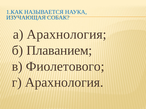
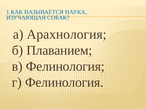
в Фиолетового: Фиолетового -> Фелинология
г Арахнология: Арахнология -> Фелинология
